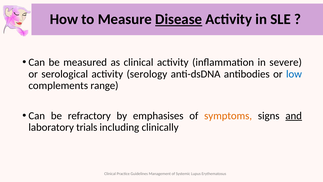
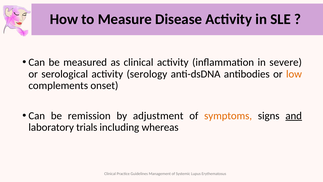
Disease underline: present -> none
low colour: blue -> orange
range: range -> onset
refractory: refractory -> remission
emphasises: emphasises -> adjustment
clinically: clinically -> whereas
